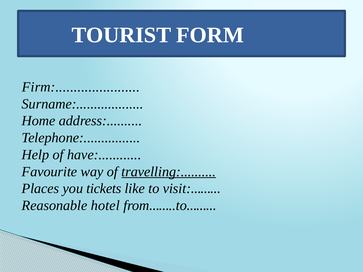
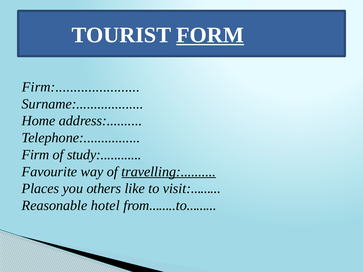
FORM underline: none -> present
Help at (35, 155): Help -> Firm
have: have -> study
tickets: tickets -> others
